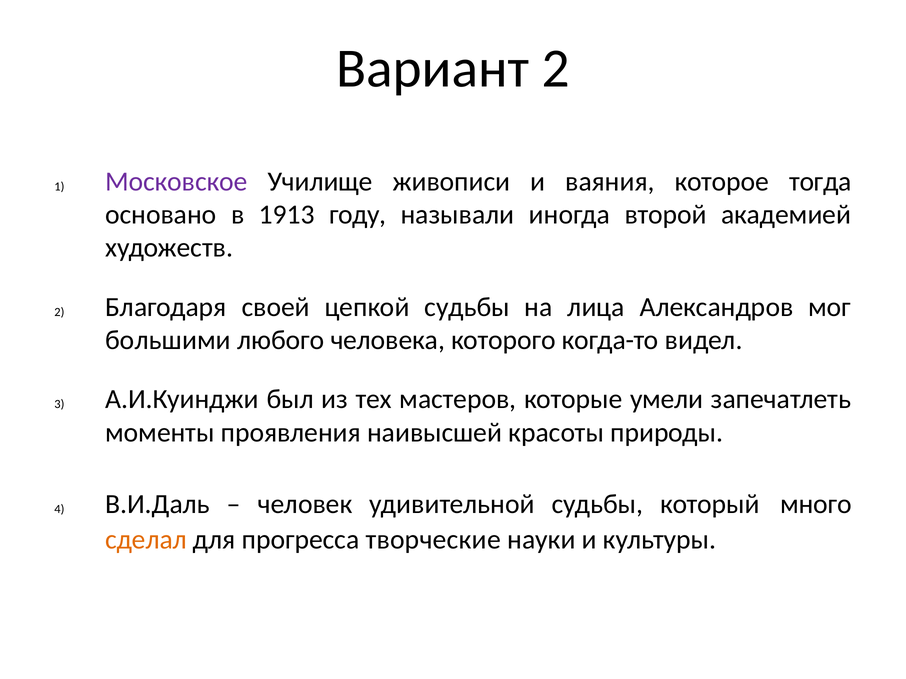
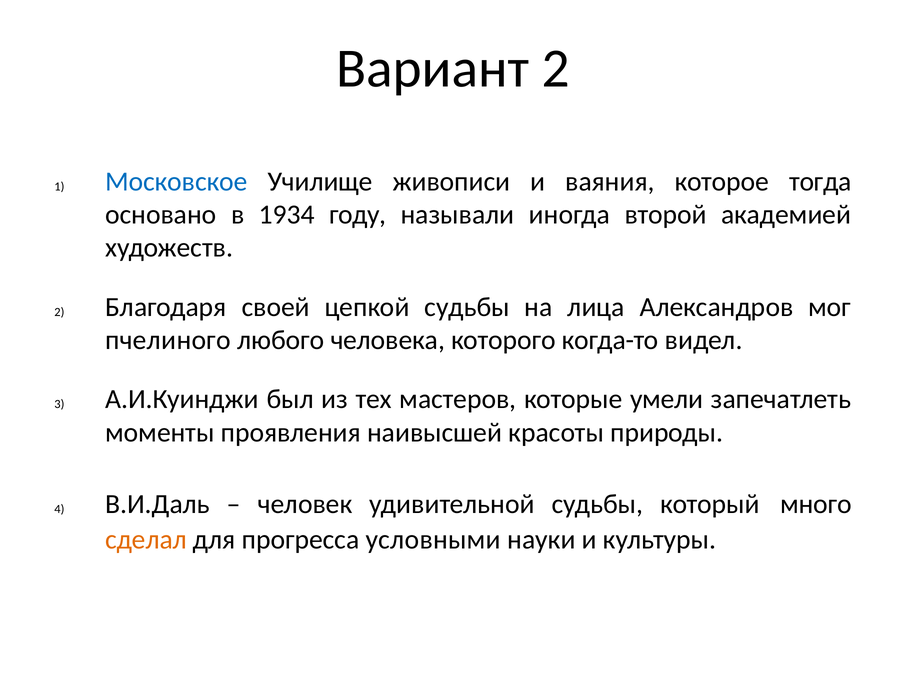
Московское colour: purple -> blue
1913: 1913 -> 1934
большими: большими -> пчелиного
творческие: творческие -> условными
